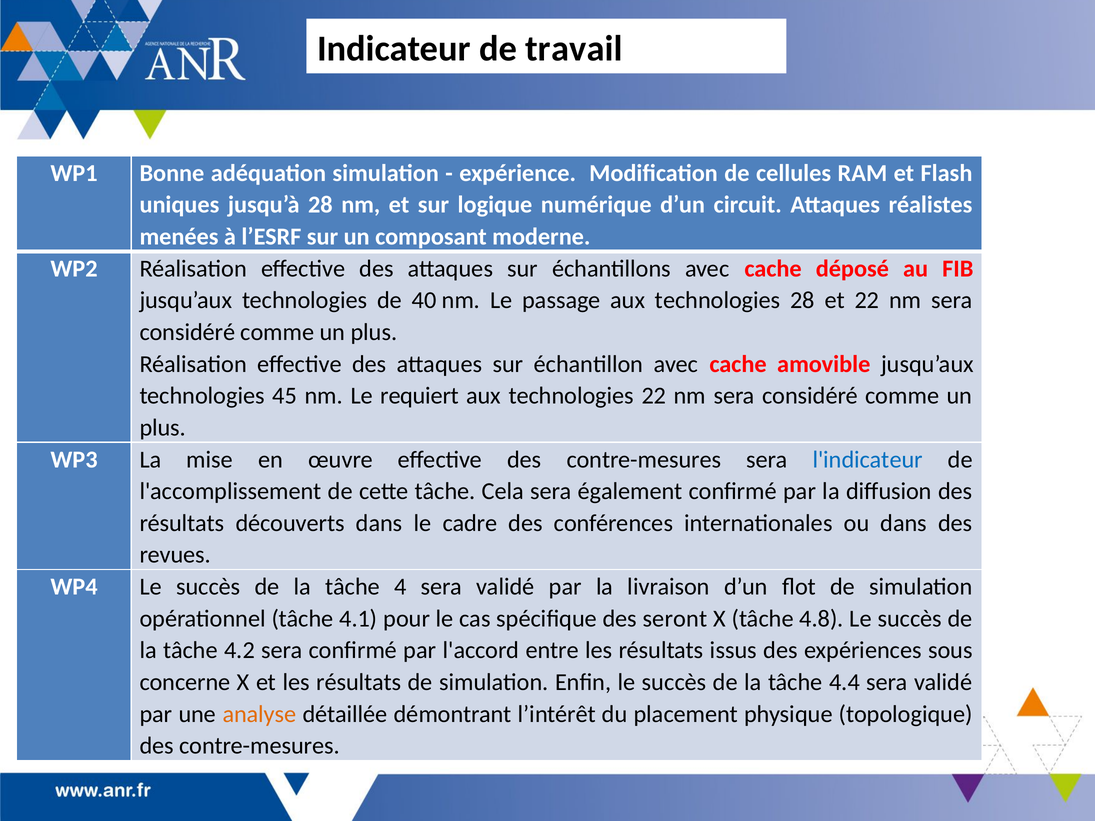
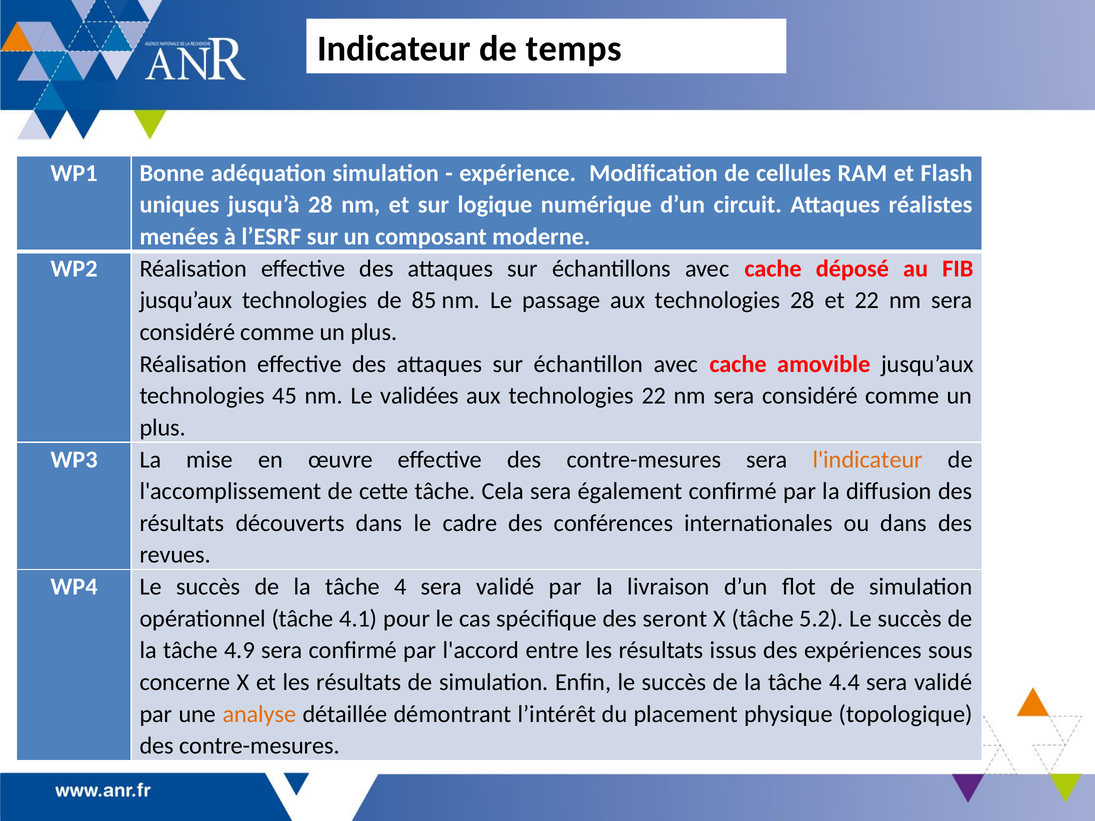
travail: travail -> temps
40: 40 -> 85
requiert: requiert -> validées
l'indicateur colour: blue -> orange
4.8: 4.8 -> 5.2
4.2: 4.2 -> 4.9
